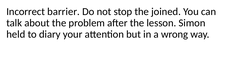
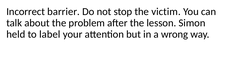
joined: joined -> victim
diary: diary -> label
